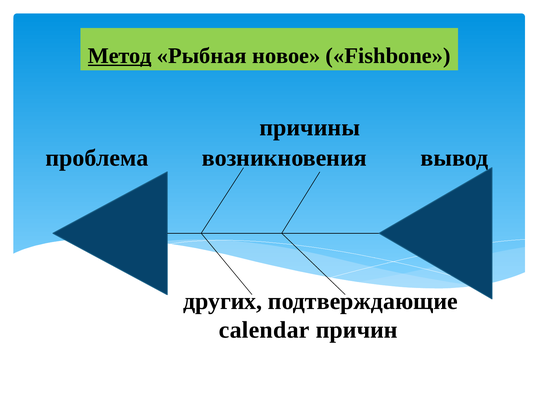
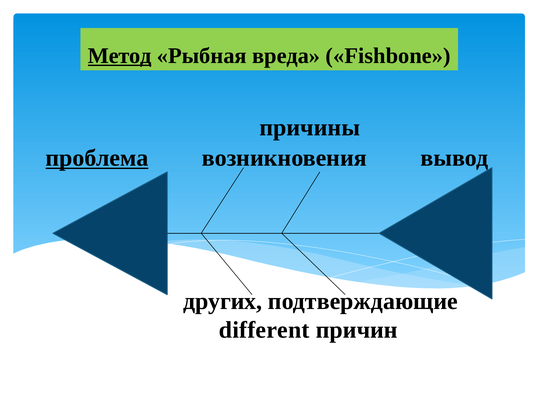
новое: новое -> вреда
проблема underline: none -> present
calendar: calendar -> different
